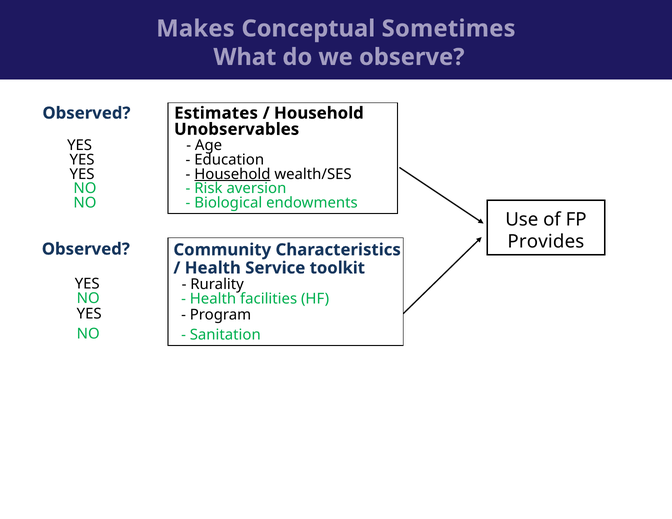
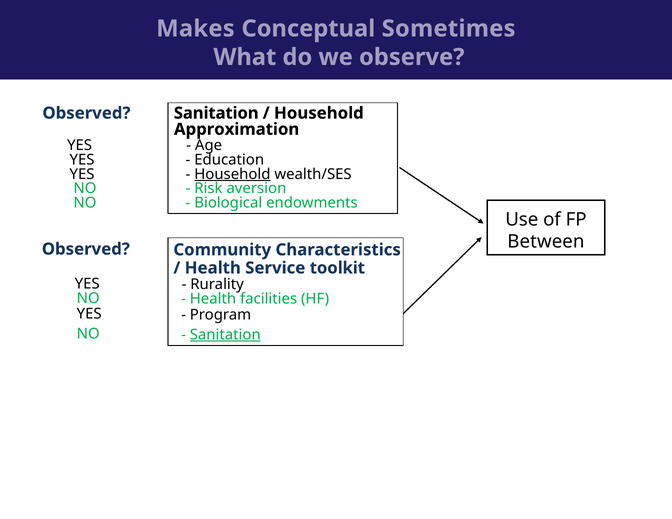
Estimates at (216, 113): Estimates -> Sanitation
Unobservables: Unobservables -> Approximation
Provides: Provides -> Between
Sanitation at (225, 335) underline: none -> present
